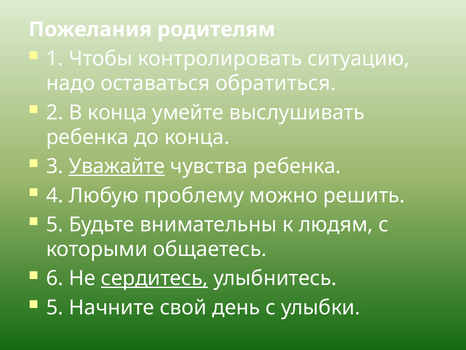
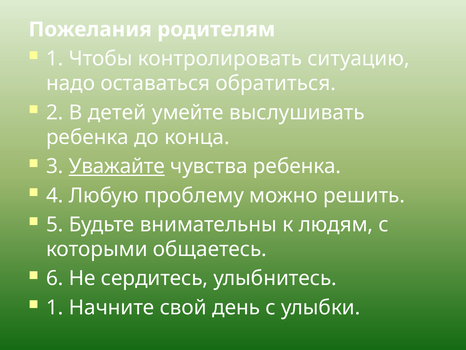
В конца: конца -> детей
сердитесь underline: present -> none
5 at (55, 307): 5 -> 1
